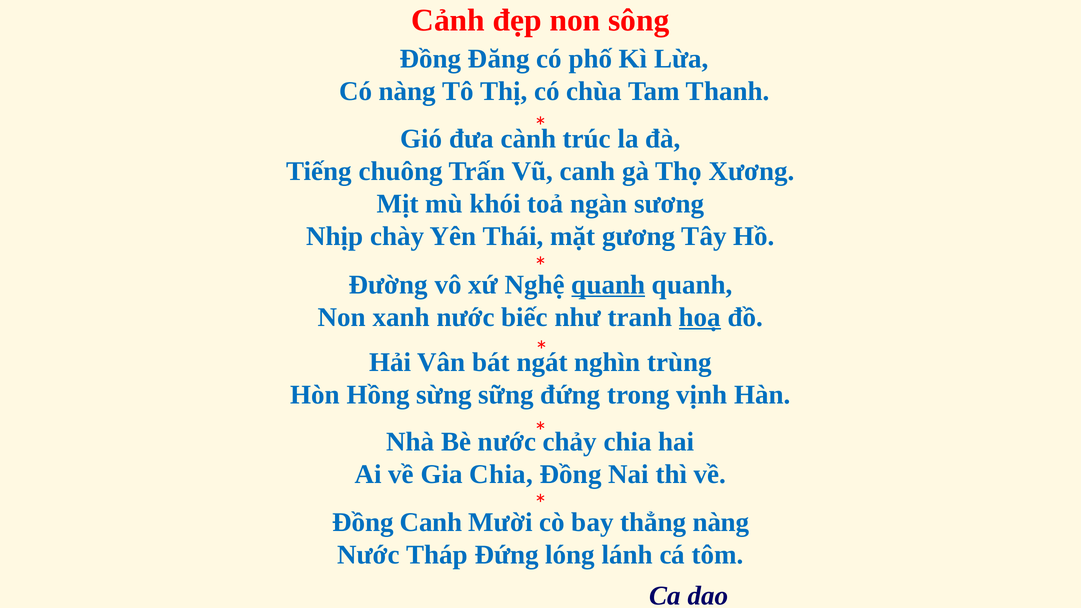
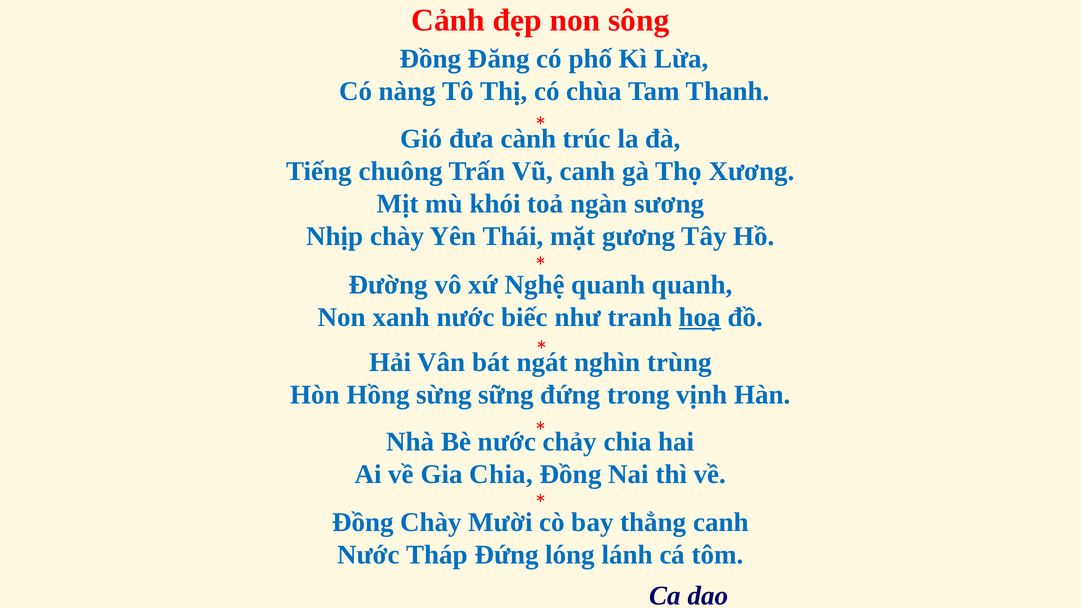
quanh at (608, 285) underline: present -> none
Đồng Canh: Canh -> Chày
thẳng nàng: nàng -> canh
